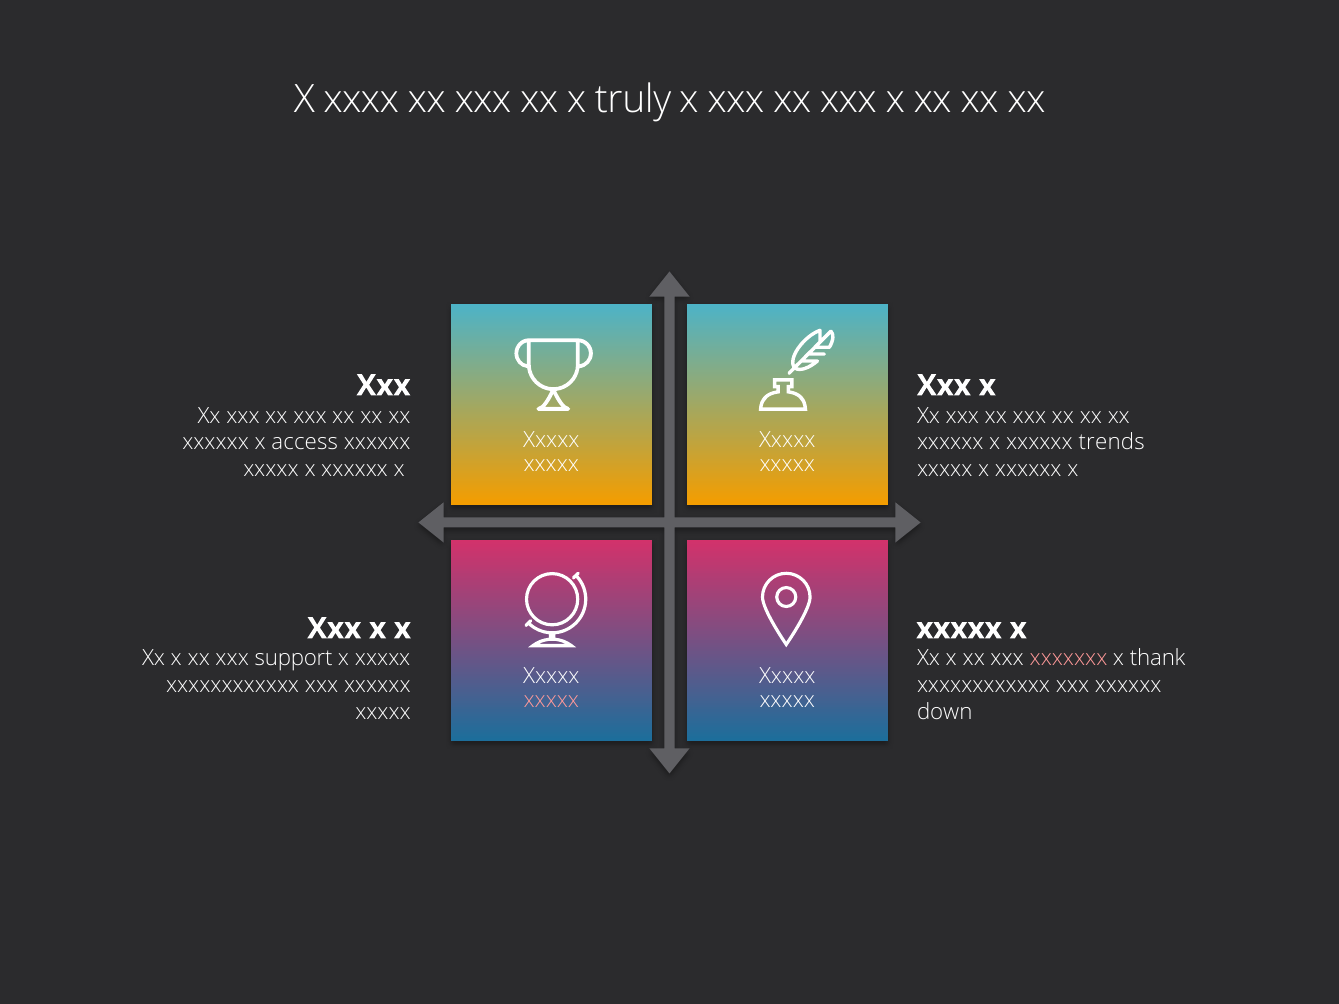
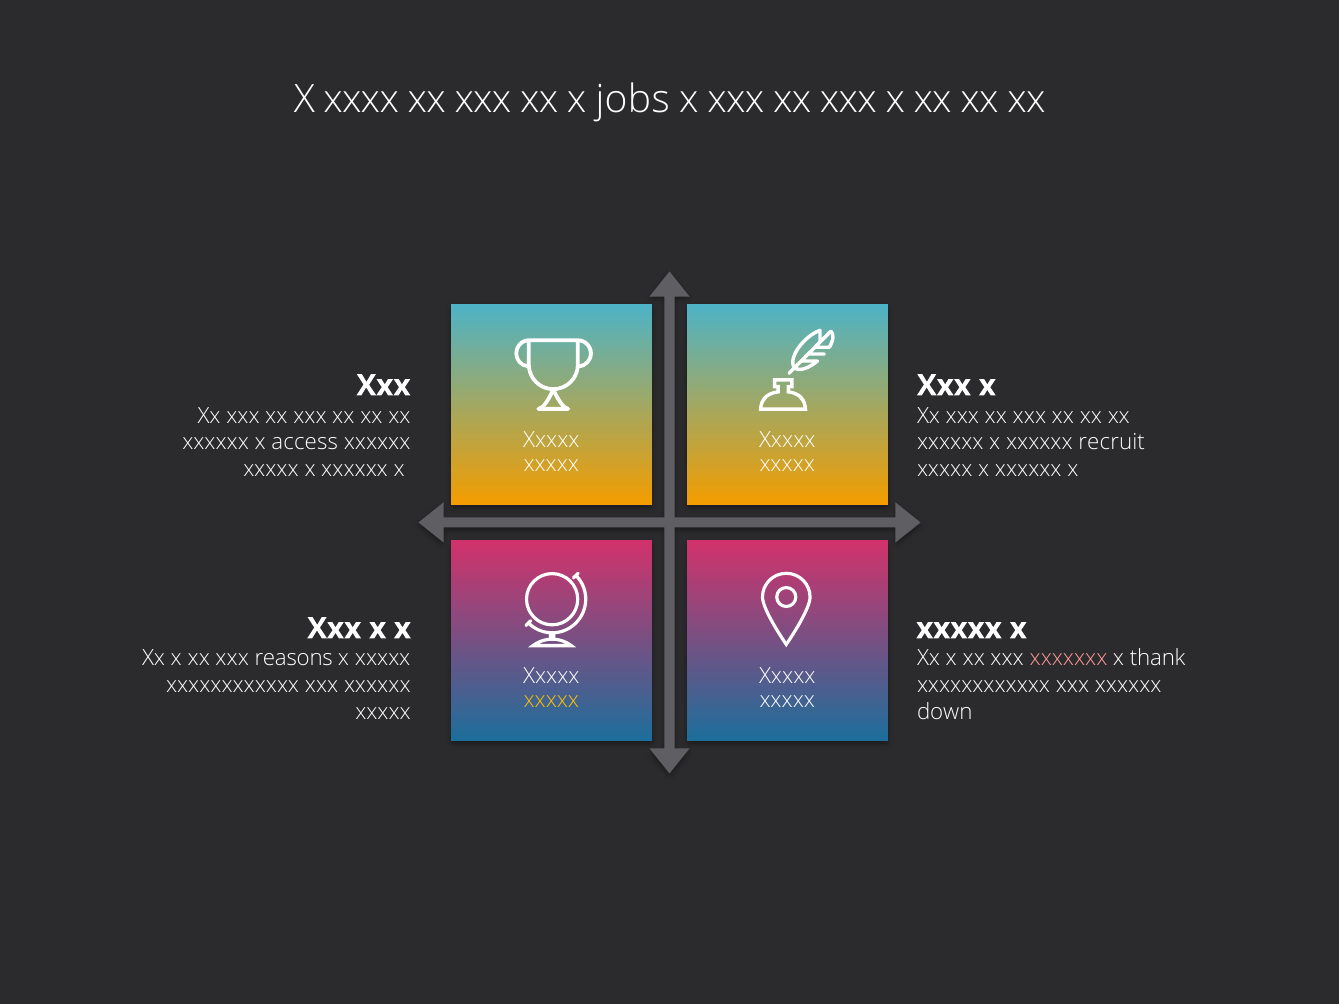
truly: truly -> jobs
trends: trends -> recruit
support: support -> reasons
xxxxx at (551, 701) colour: pink -> yellow
